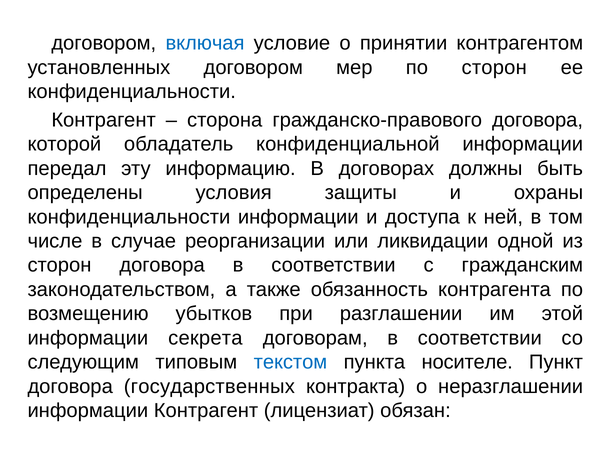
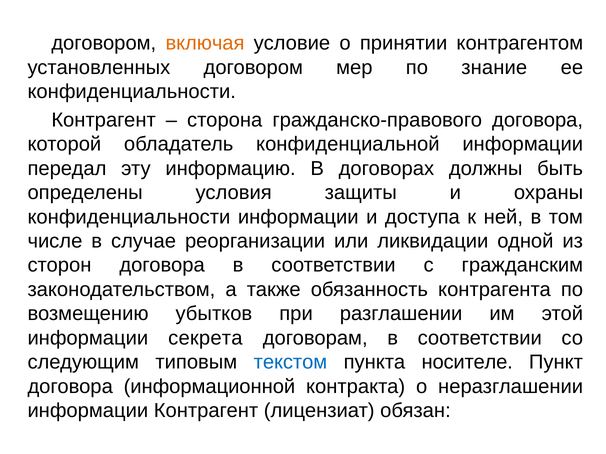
включая colour: blue -> orange
по сторон: сторон -> знание
государственных: государственных -> информационной
